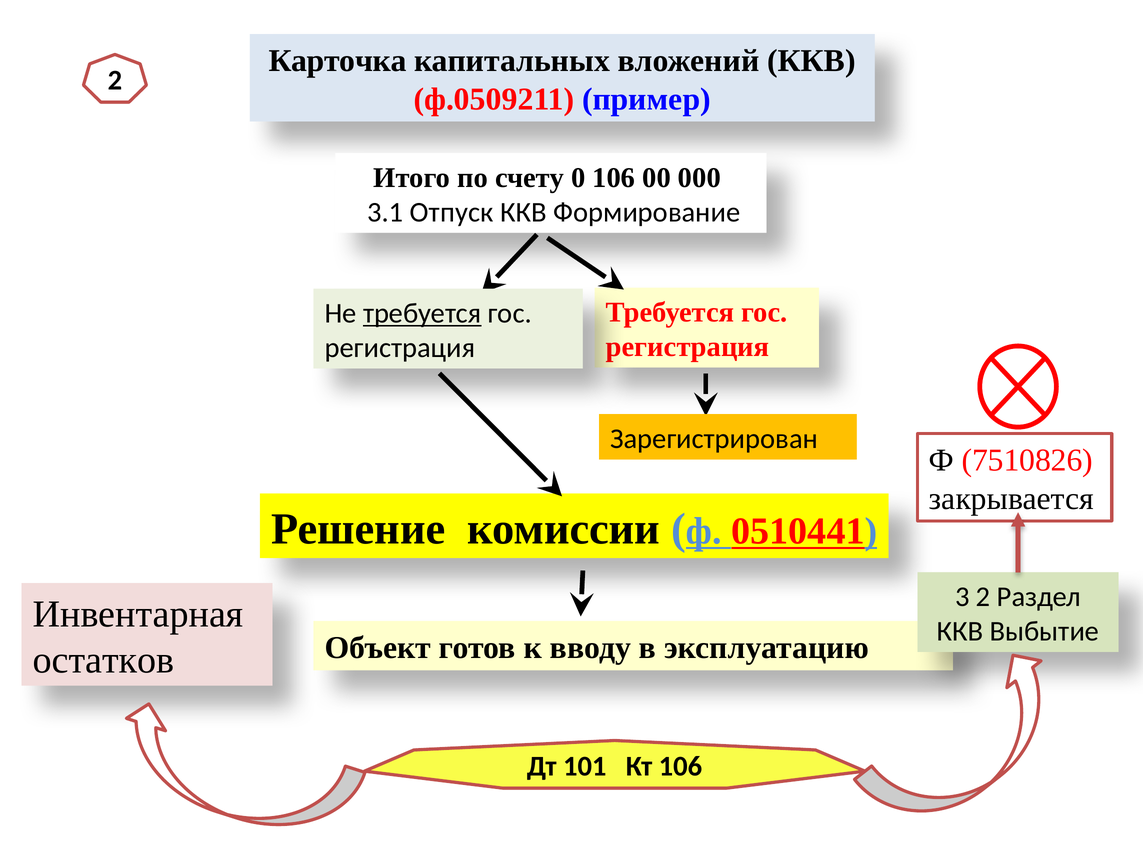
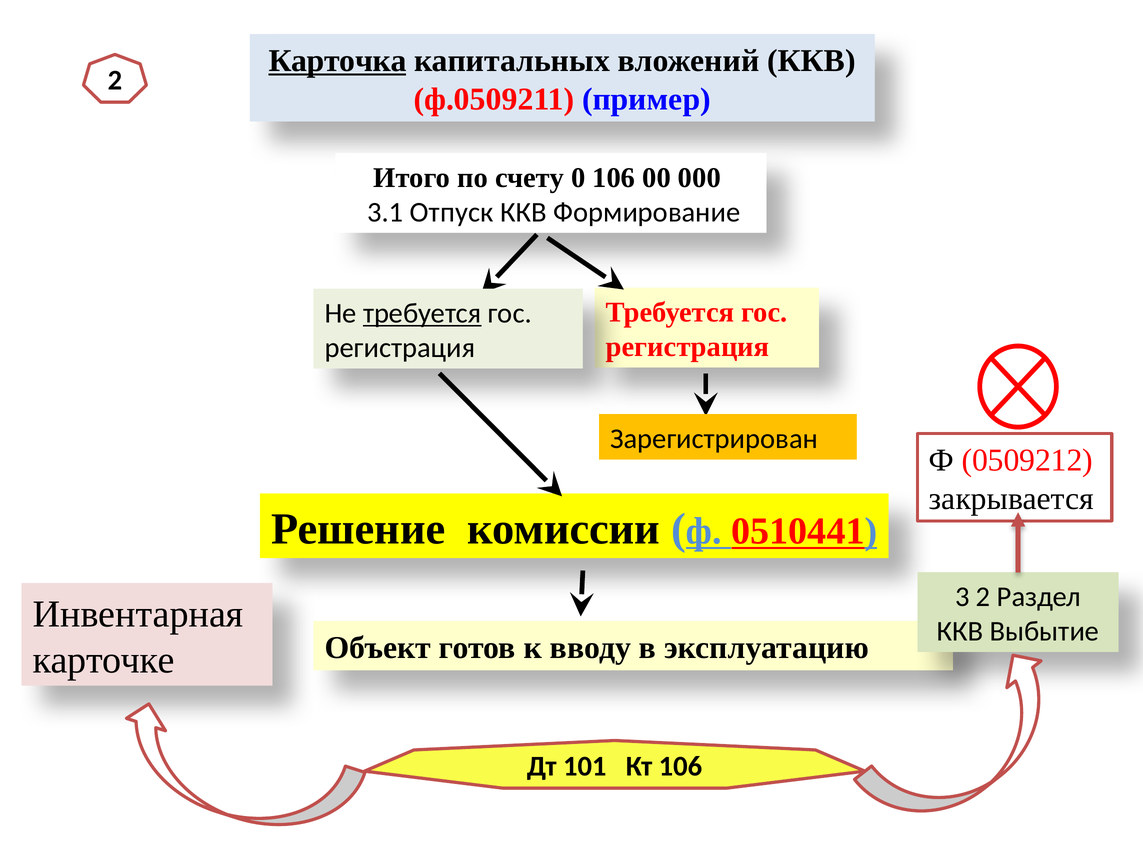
Карточка underline: none -> present
7510826: 7510826 -> 0509212
остатков: остатков -> карточке
